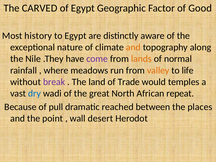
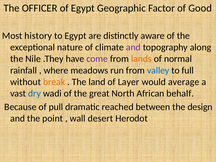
CARVED: CARVED -> OFFICER
and at (133, 47) colour: orange -> purple
valley colour: orange -> blue
life: life -> full
break colour: purple -> orange
Trade: Trade -> Layer
temples: temples -> average
repeat: repeat -> behalf
places: places -> design
